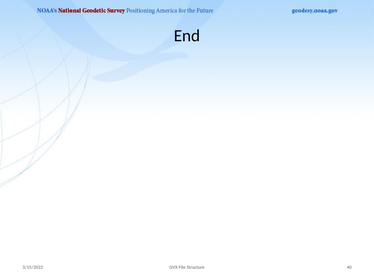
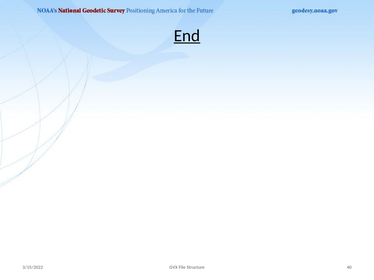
End underline: none -> present
